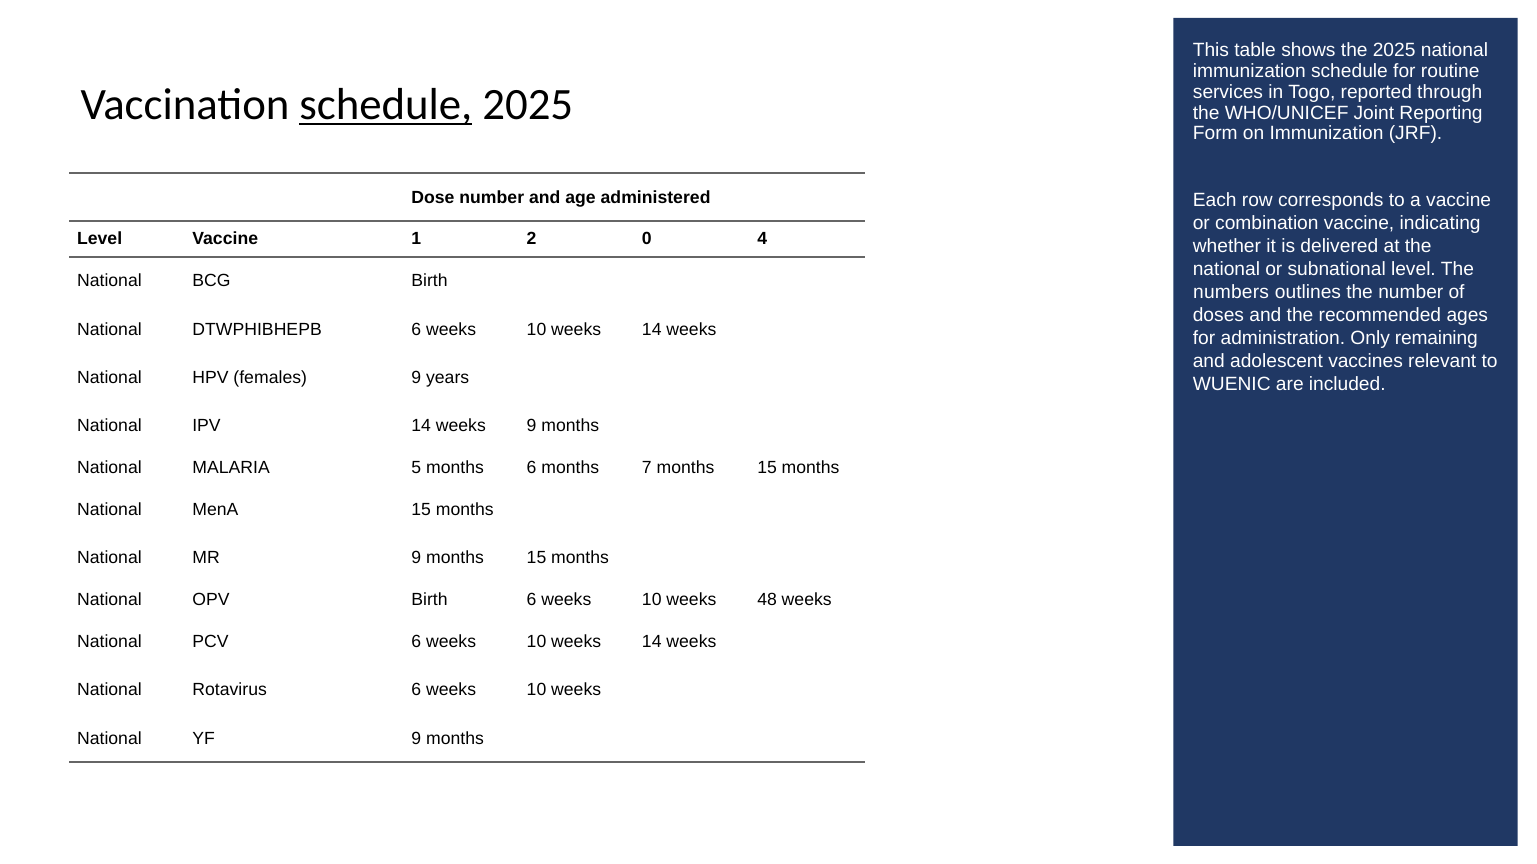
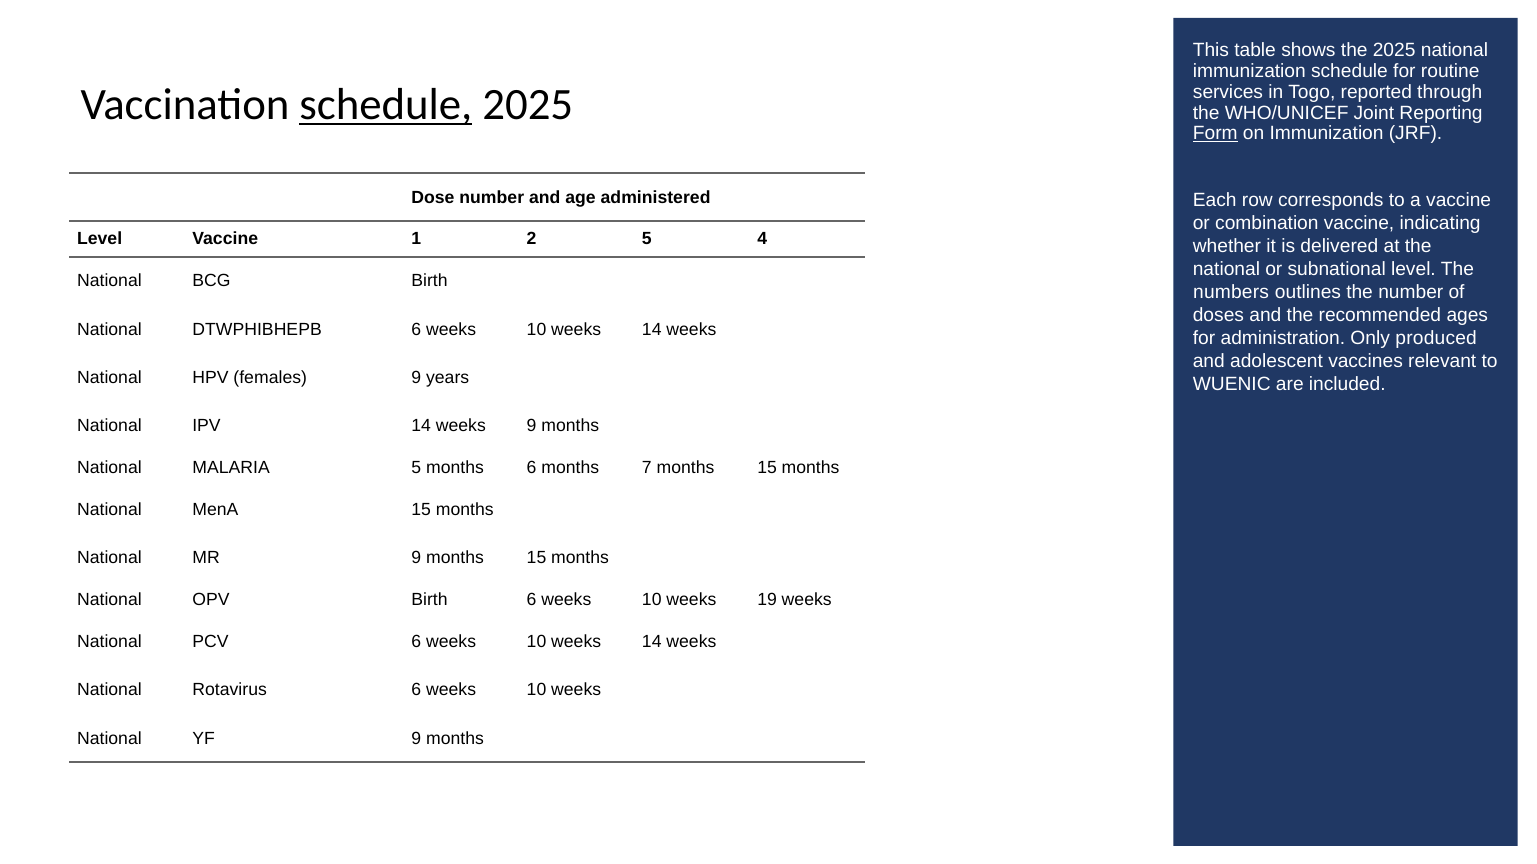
Form underline: none -> present
2 0: 0 -> 5
remaining: remaining -> produced
48: 48 -> 19
